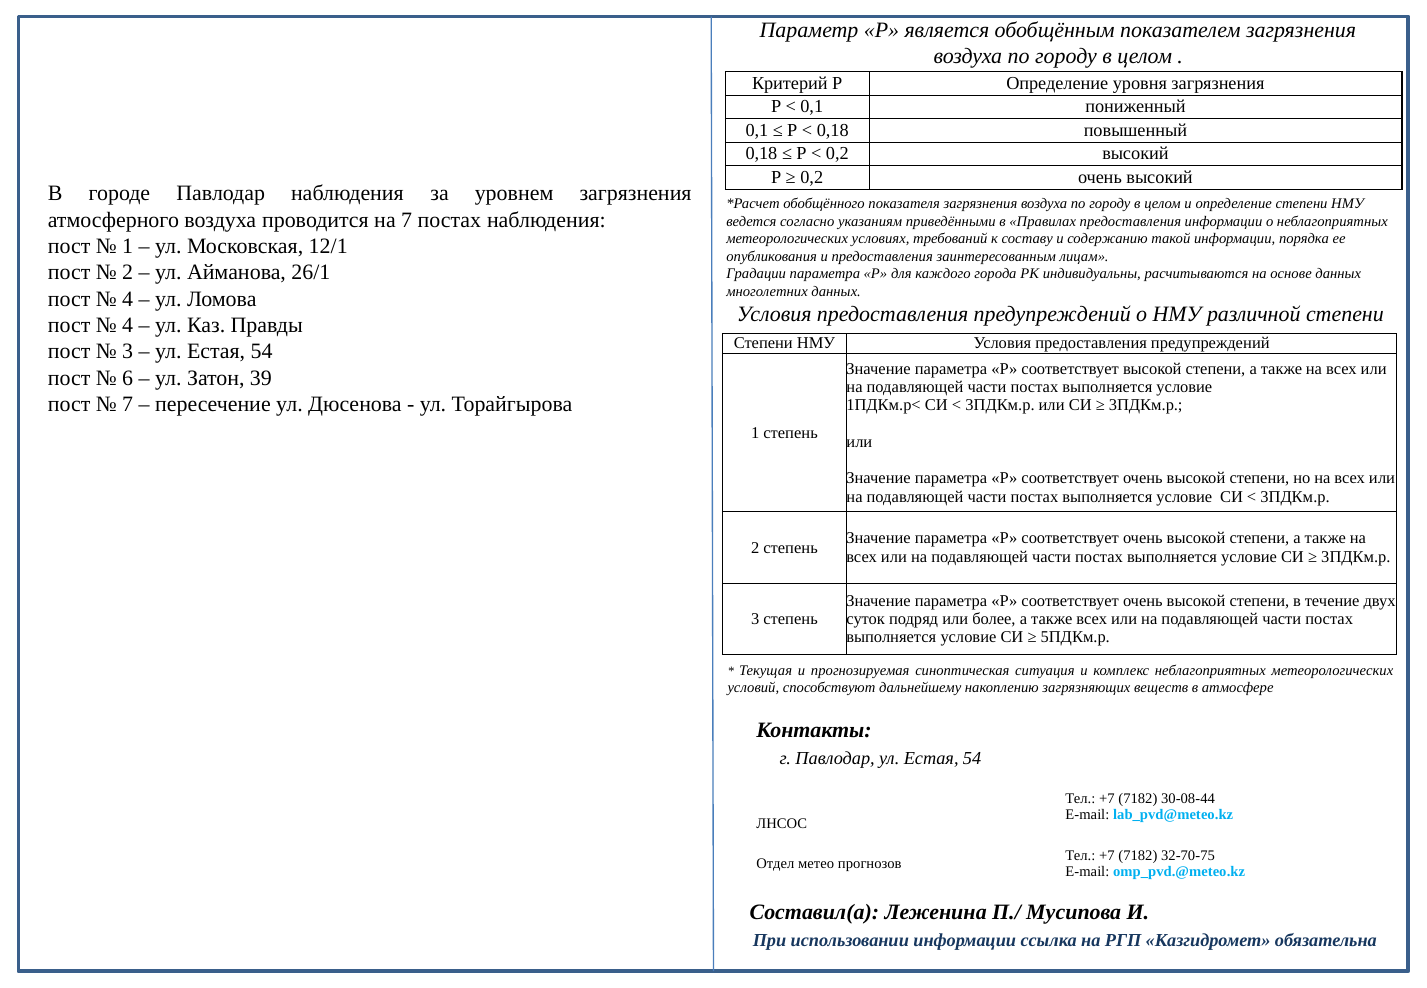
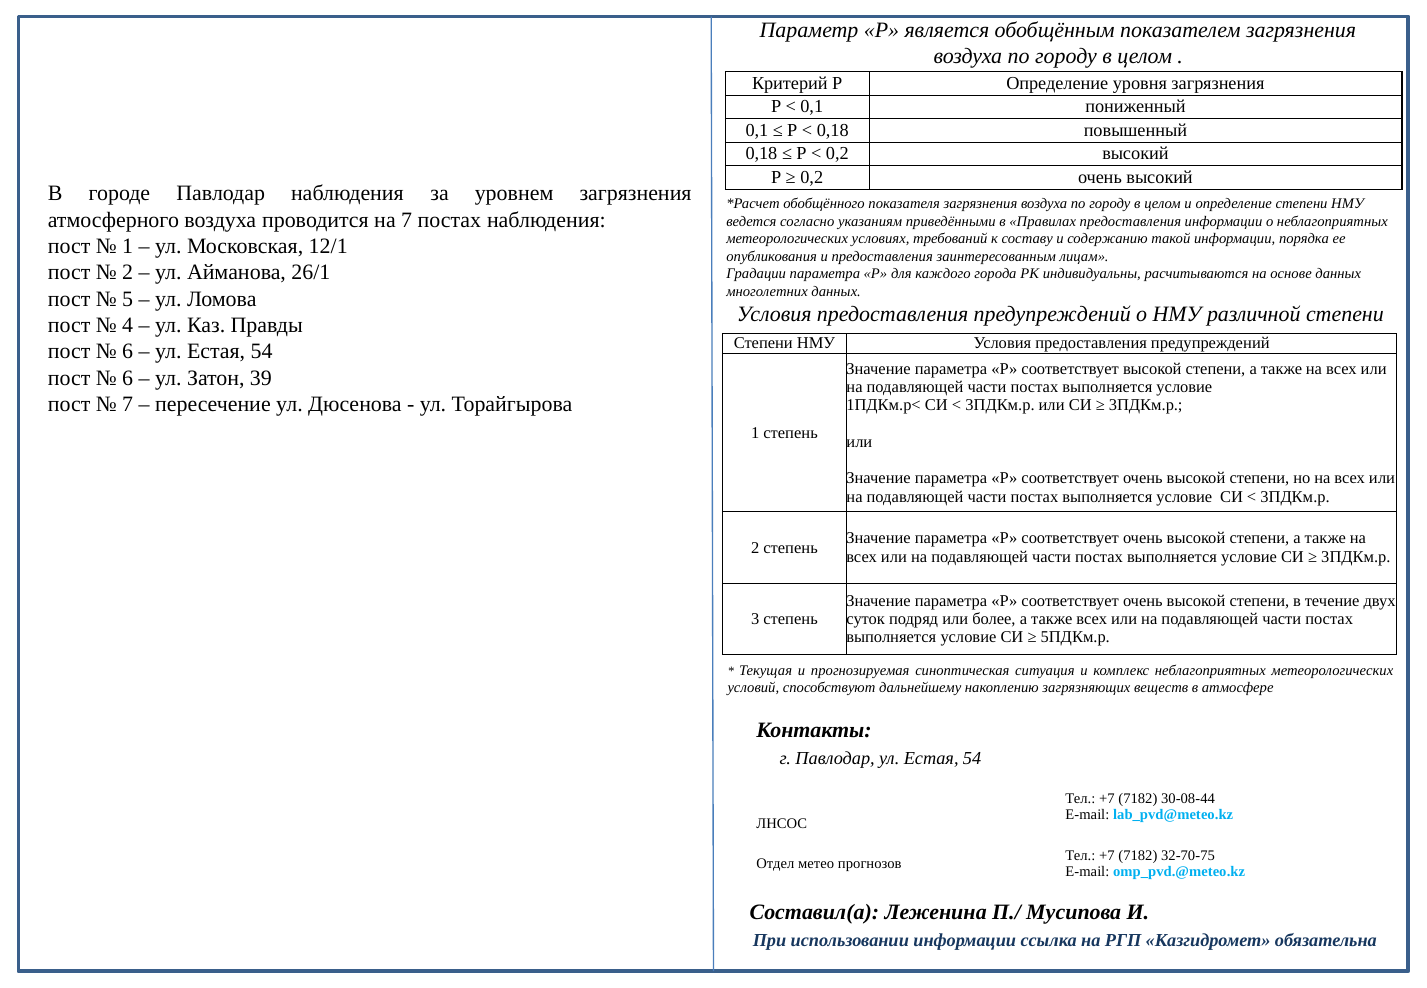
4 at (128, 299): 4 -> 5
3 at (128, 352): 3 -> 6
